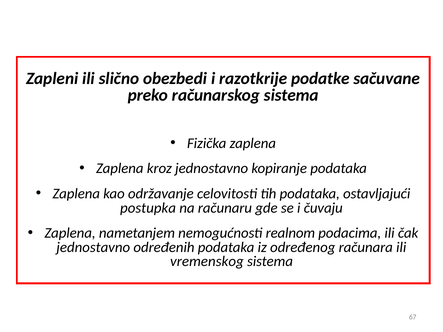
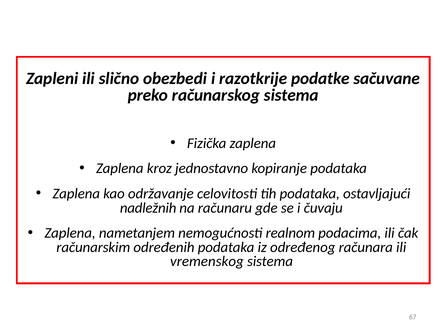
postupka: postupka -> nadležnih
jednostavno at (93, 247): jednostavno -> računarskim
